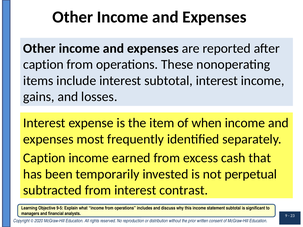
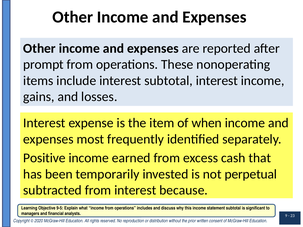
caption at (43, 65): caption -> prompt
Caption at (44, 158): Caption -> Positive
contrast: contrast -> because
